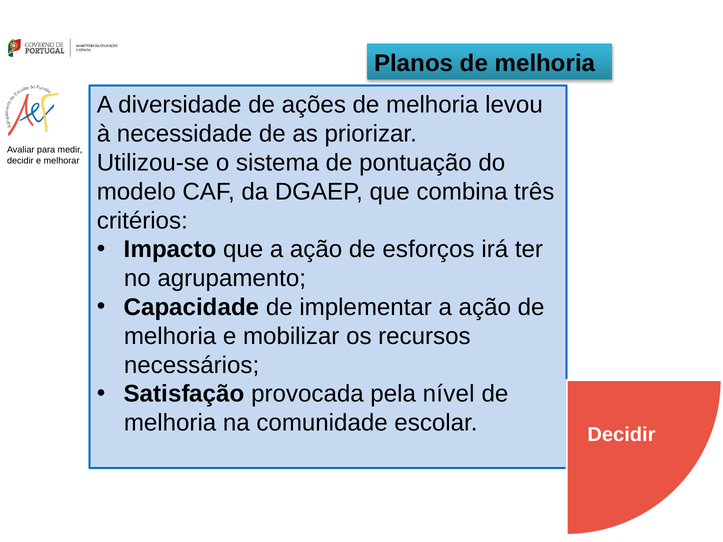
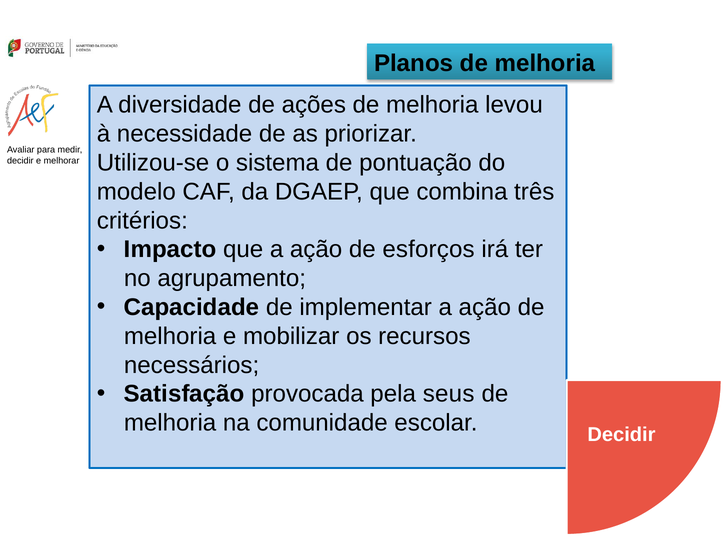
nível: nível -> seus
